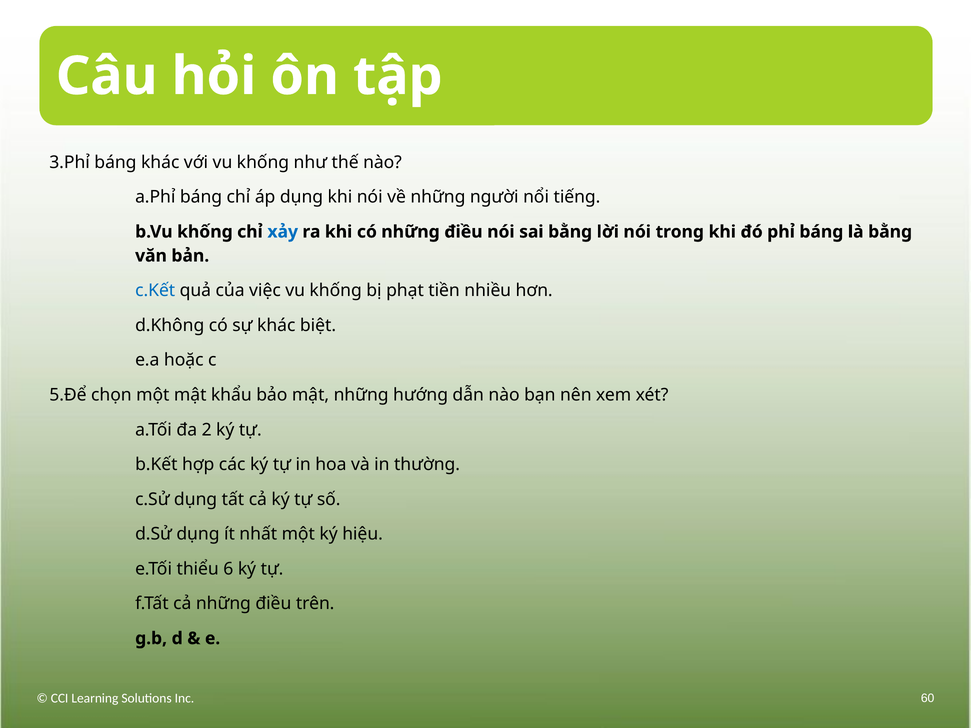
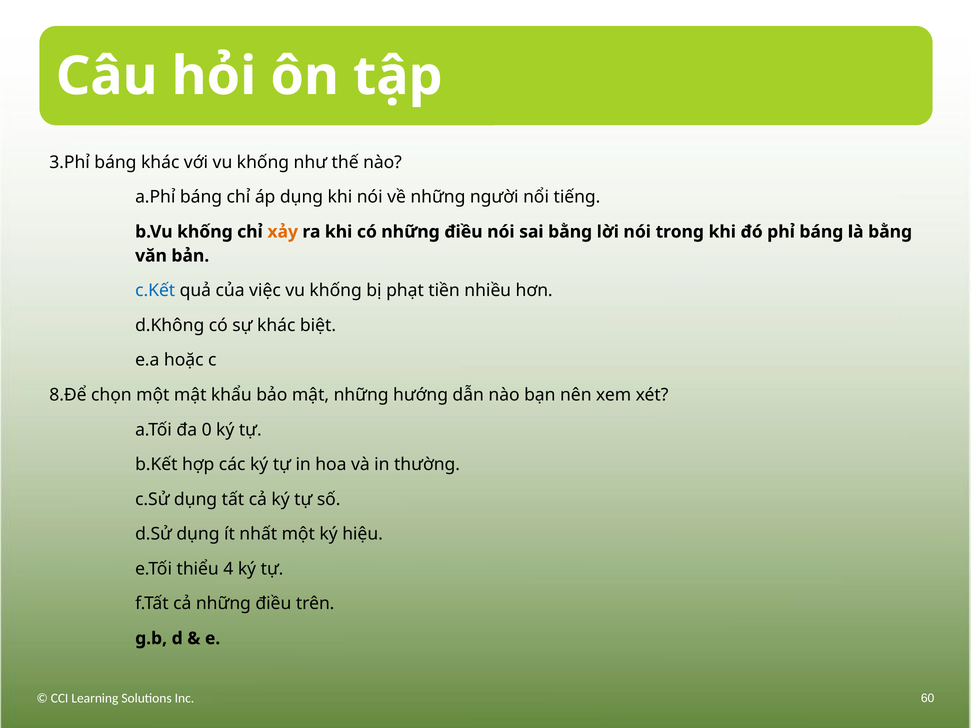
xảy colour: blue -> orange
5.Để: 5.Để -> 8.Để
2: 2 -> 0
6: 6 -> 4
